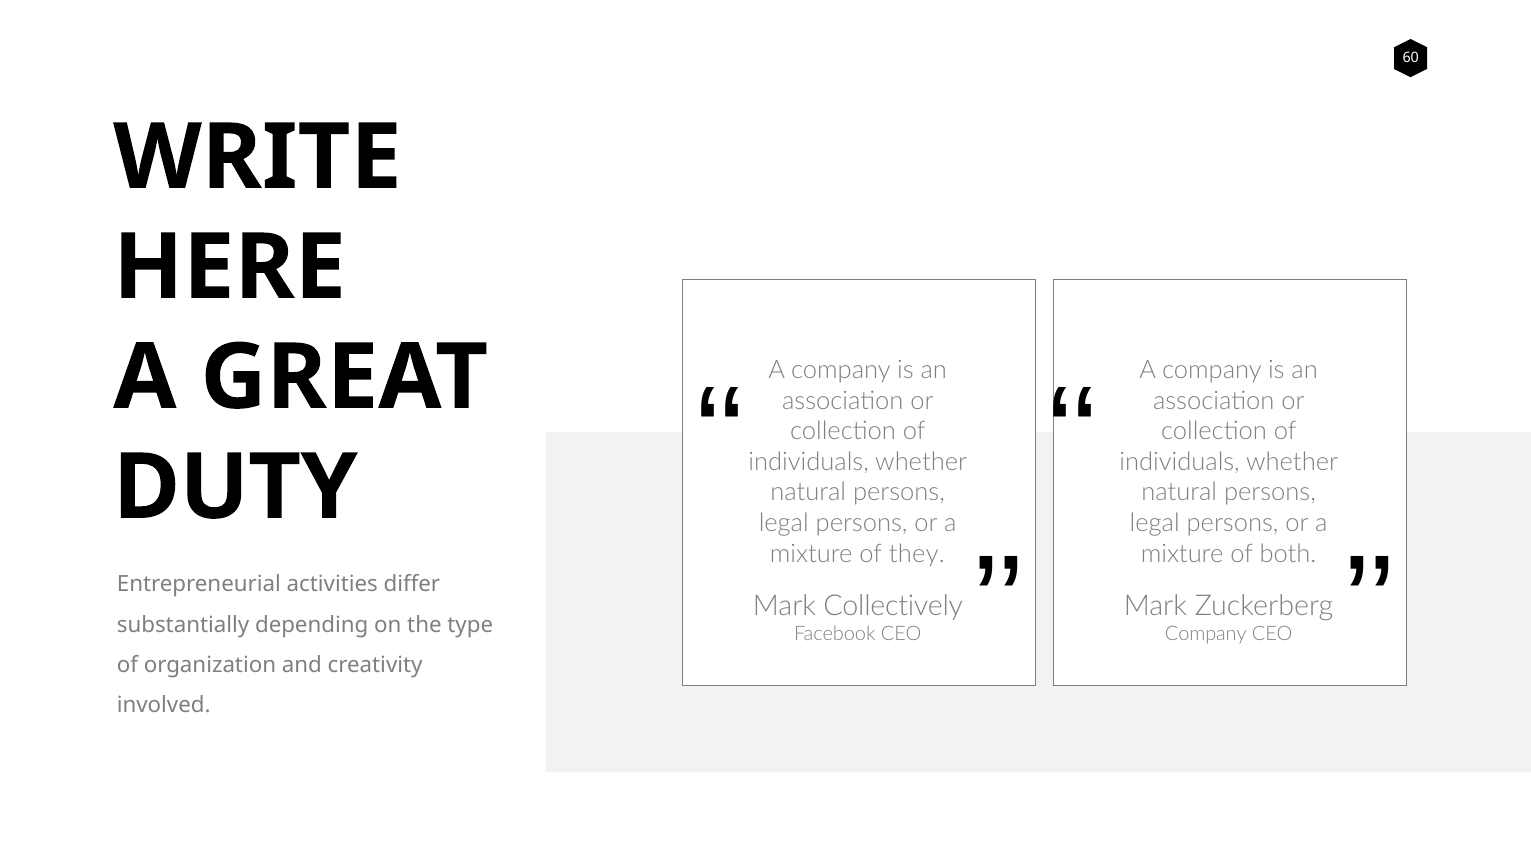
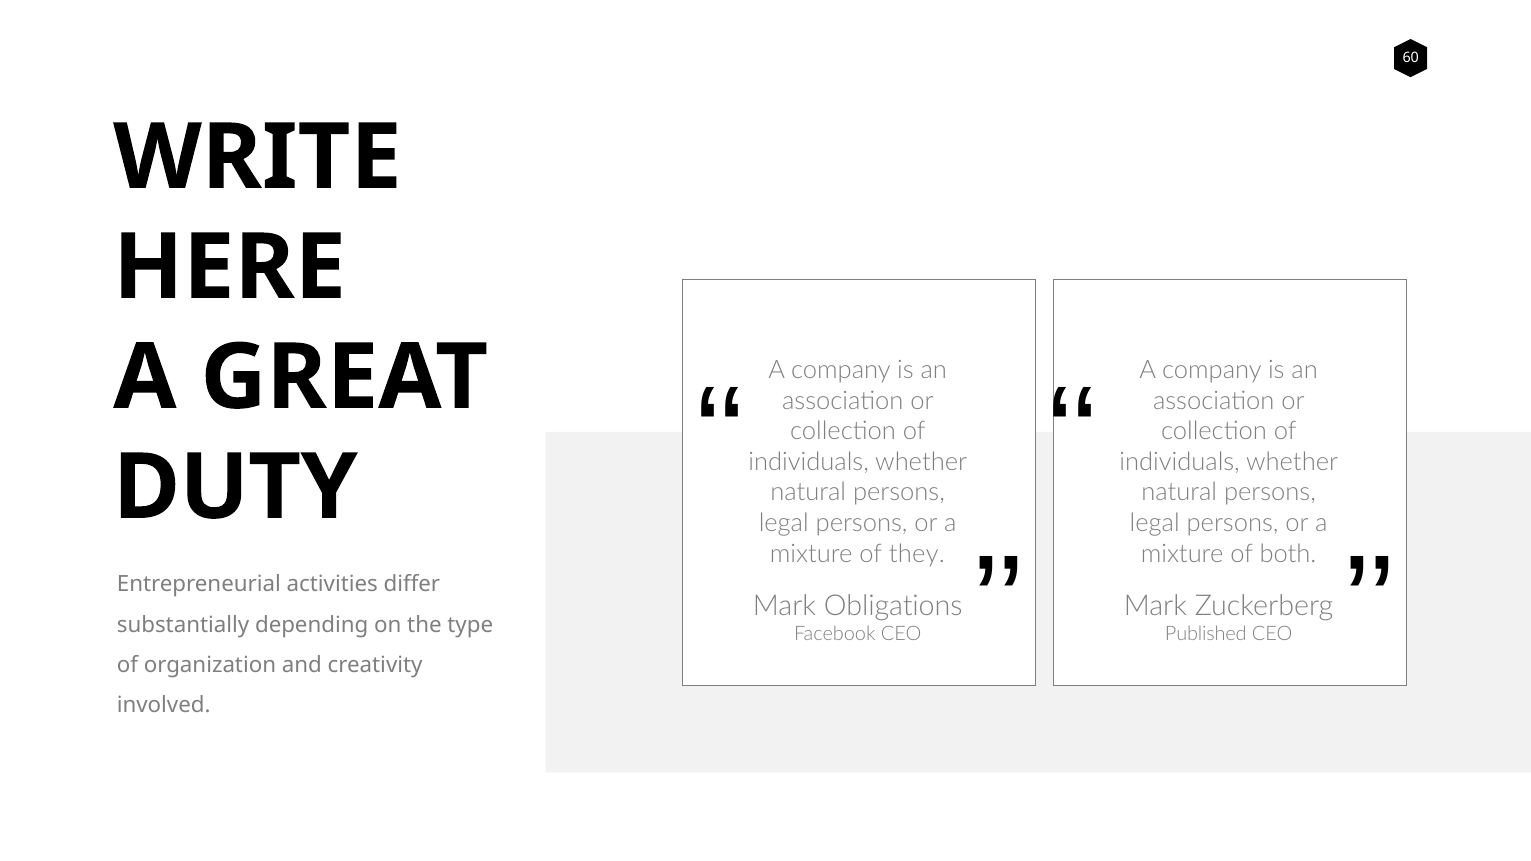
Collectively: Collectively -> Obligations
Company at (1206, 635): Company -> Published
